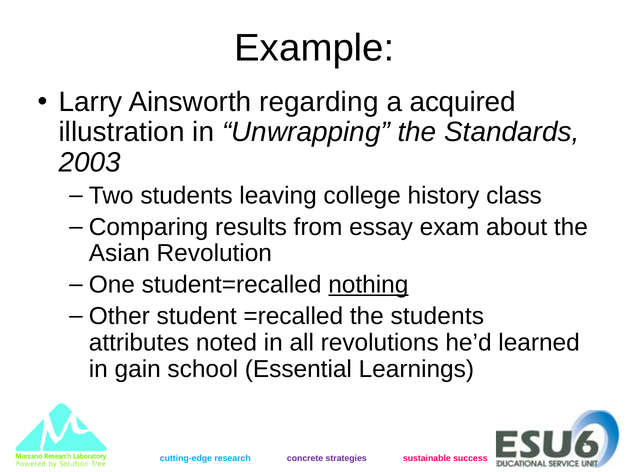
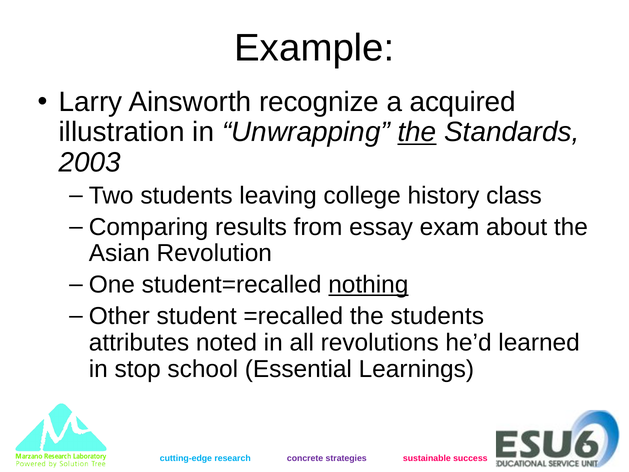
regarding: regarding -> recognize
the at (417, 132) underline: none -> present
gain: gain -> stop
